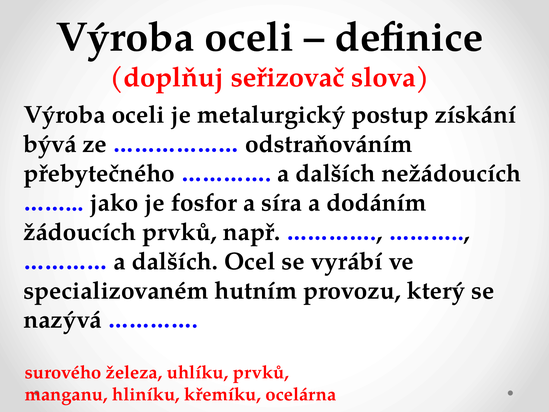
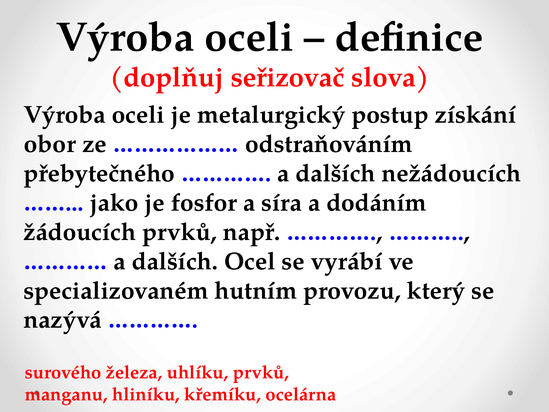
bývá: bývá -> obor
